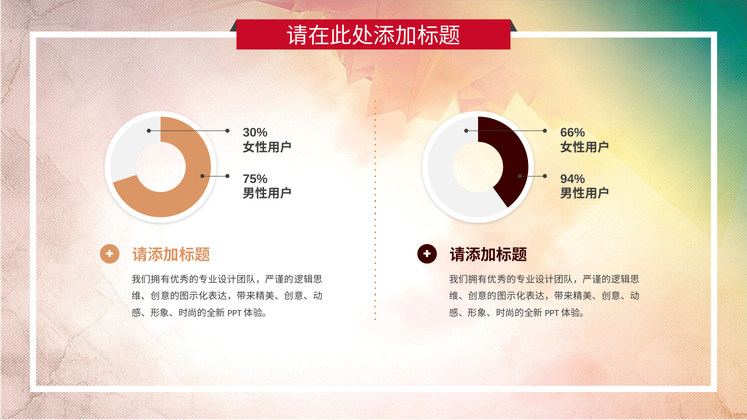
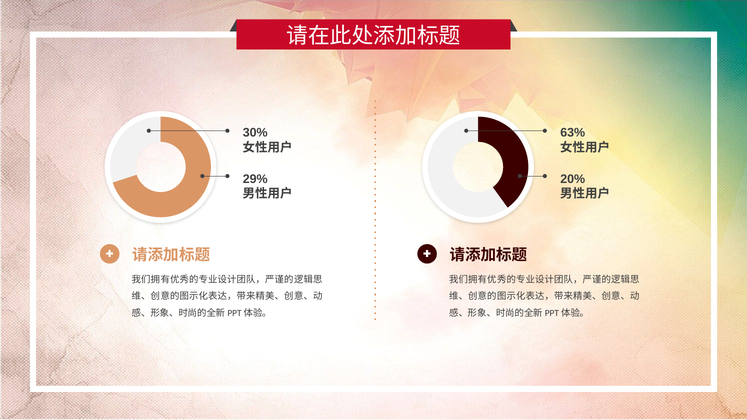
66%: 66% -> 63%
75%: 75% -> 29%
94%: 94% -> 20%
